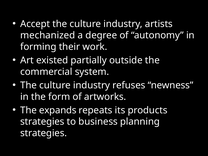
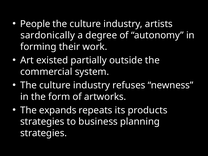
Accept: Accept -> People
mechanized: mechanized -> sardonically
